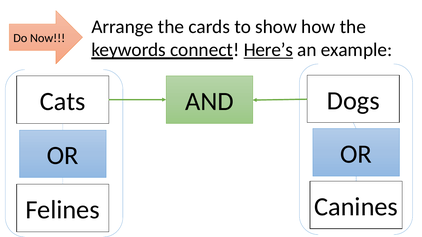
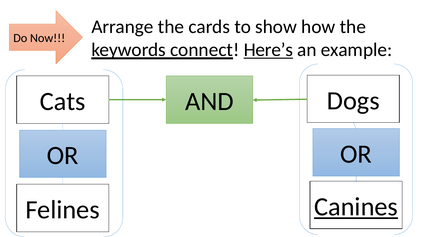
Canines underline: none -> present
